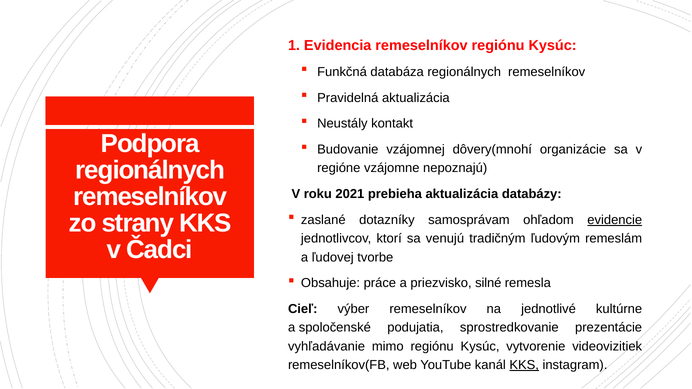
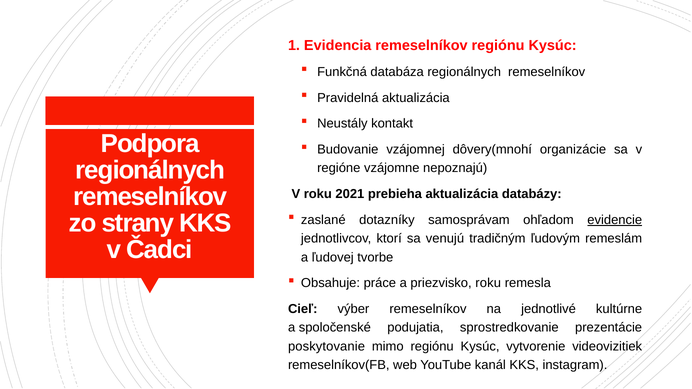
priezvisko silné: silné -> roku
vyhľadávanie: vyhľadávanie -> poskytovanie
KKS at (524, 365) underline: present -> none
